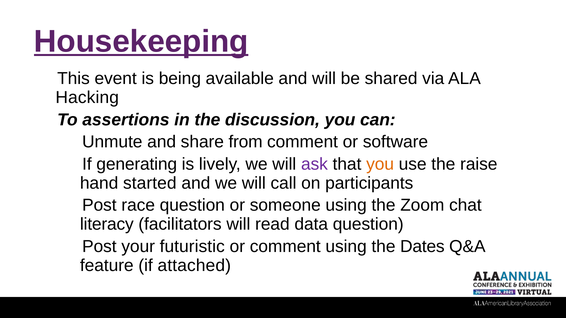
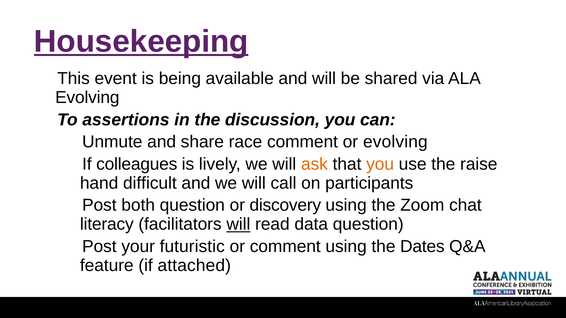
Hacking at (87, 98): Hacking -> Evolving
from: from -> race
or software: software -> evolving
generating: generating -> colleagues
ask colour: purple -> orange
started: started -> difficult
race: race -> both
someone: someone -> discovery
will at (238, 225) underline: none -> present
